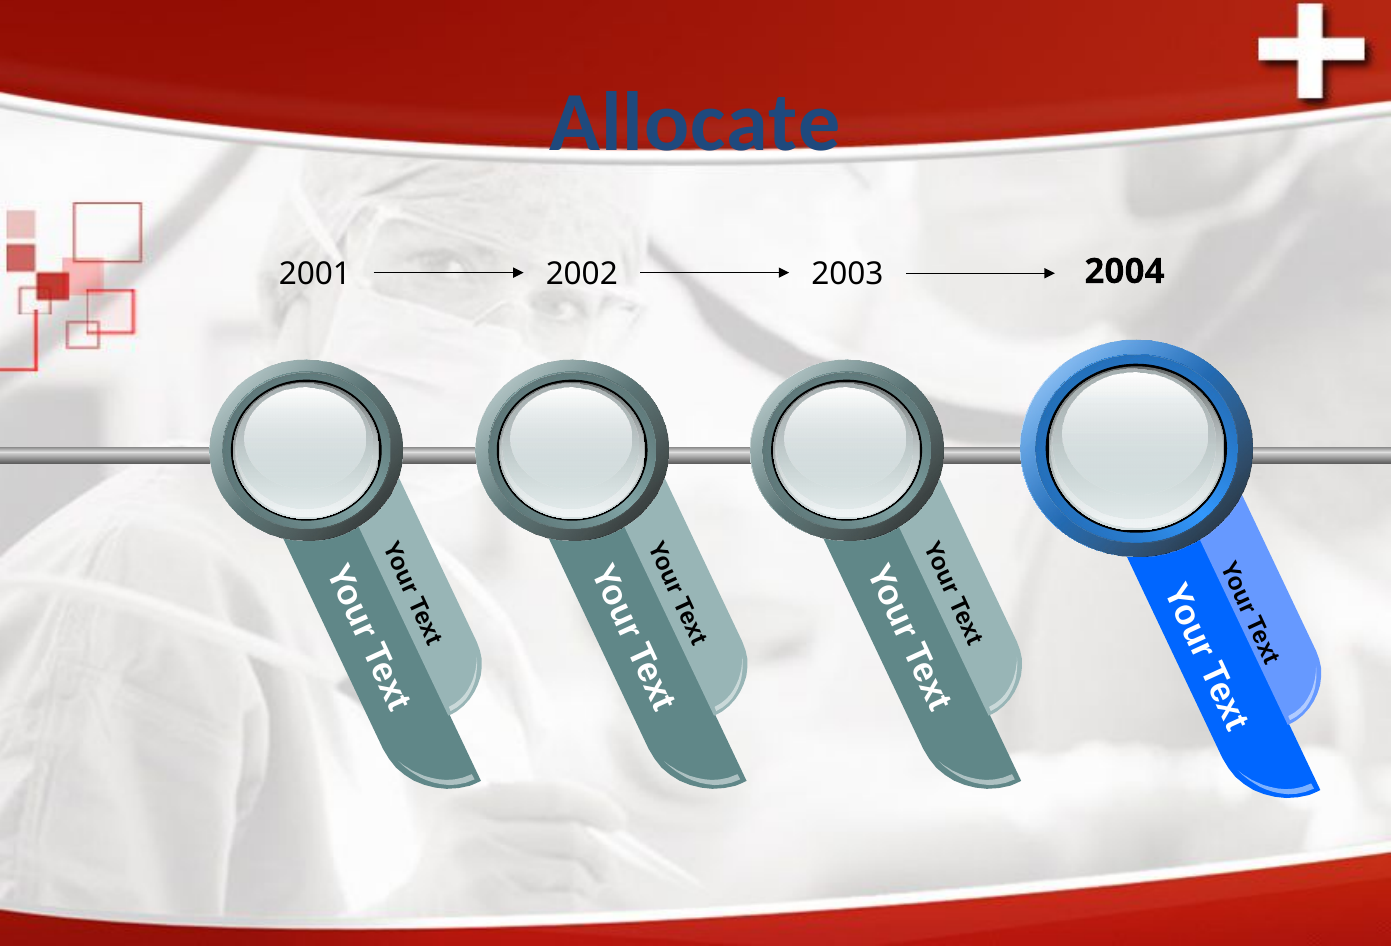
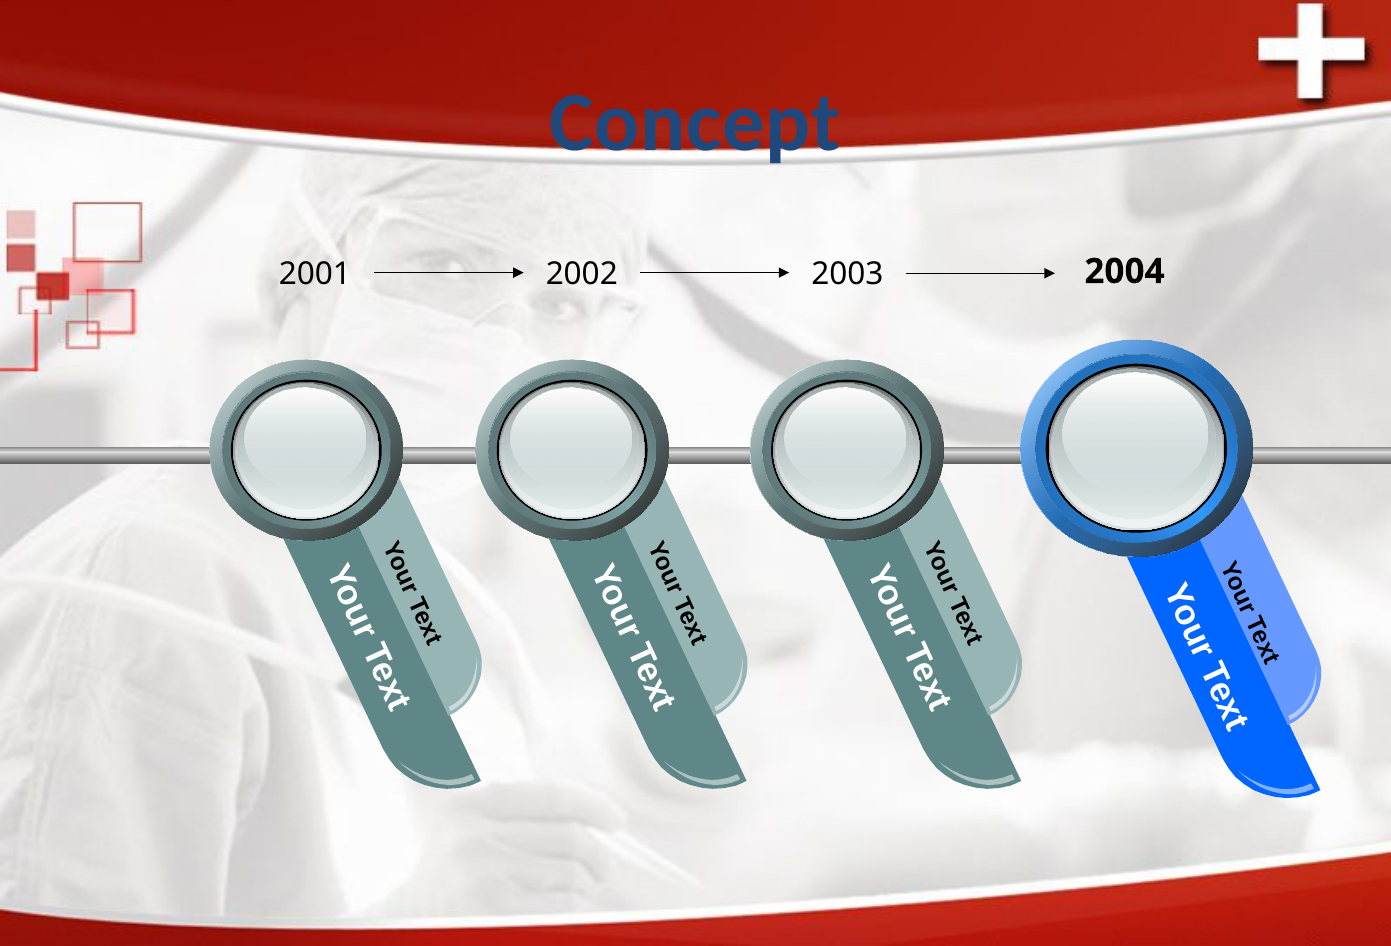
Allocate: Allocate -> Concept
